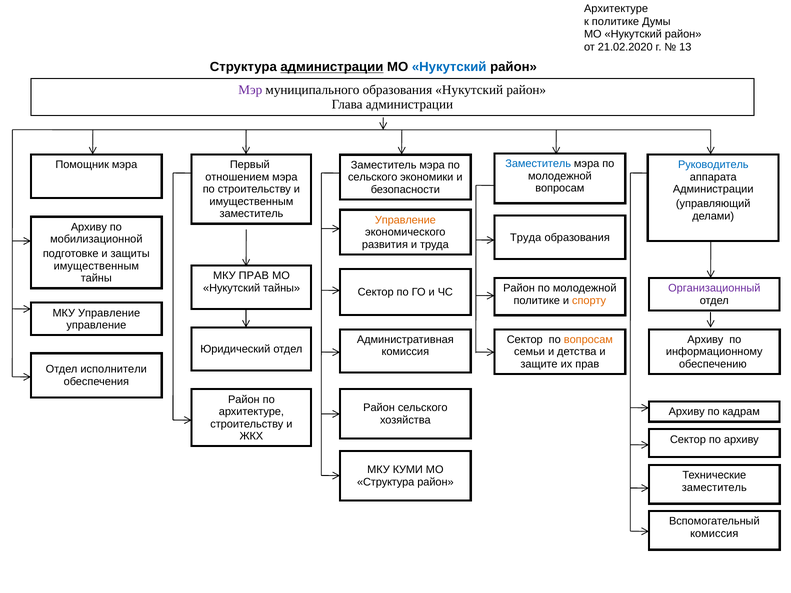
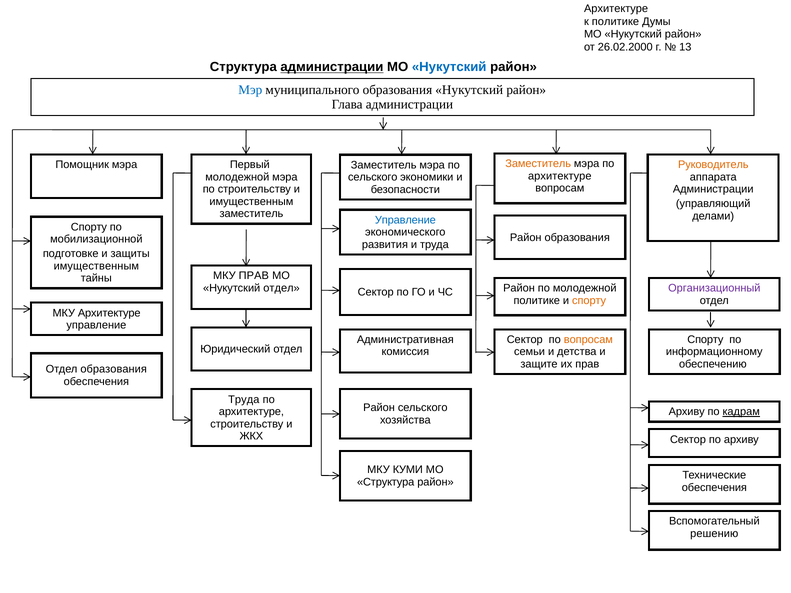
21.02.2020: 21.02.2020 -> 26.02.2000
Мэр colour: purple -> blue
Заместитель at (538, 164) colour: blue -> orange
Руководитель colour: blue -> orange
молодежной at (560, 176): молодежной -> архитектуре
отношением at (237, 177): отношением -> молодежной
Управление at (405, 220) colour: orange -> blue
Архиву at (89, 227): Архиву -> Спорту
Труда at (526, 238): Труда -> Район
Нукутский тайны: тайны -> отдел
МКУ Управление: Управление -> Архитектуре
Архиву at (705, 340): Архиву -> Спорту
Отдел исполнители: исполнители -> образования
Район at (244, 400): Район -> Труда
кадрам underline: none -> present
заместитель at (714, 488): заместитель -> обеспечения
комиссия at (714, 534): комиссия -> решению
